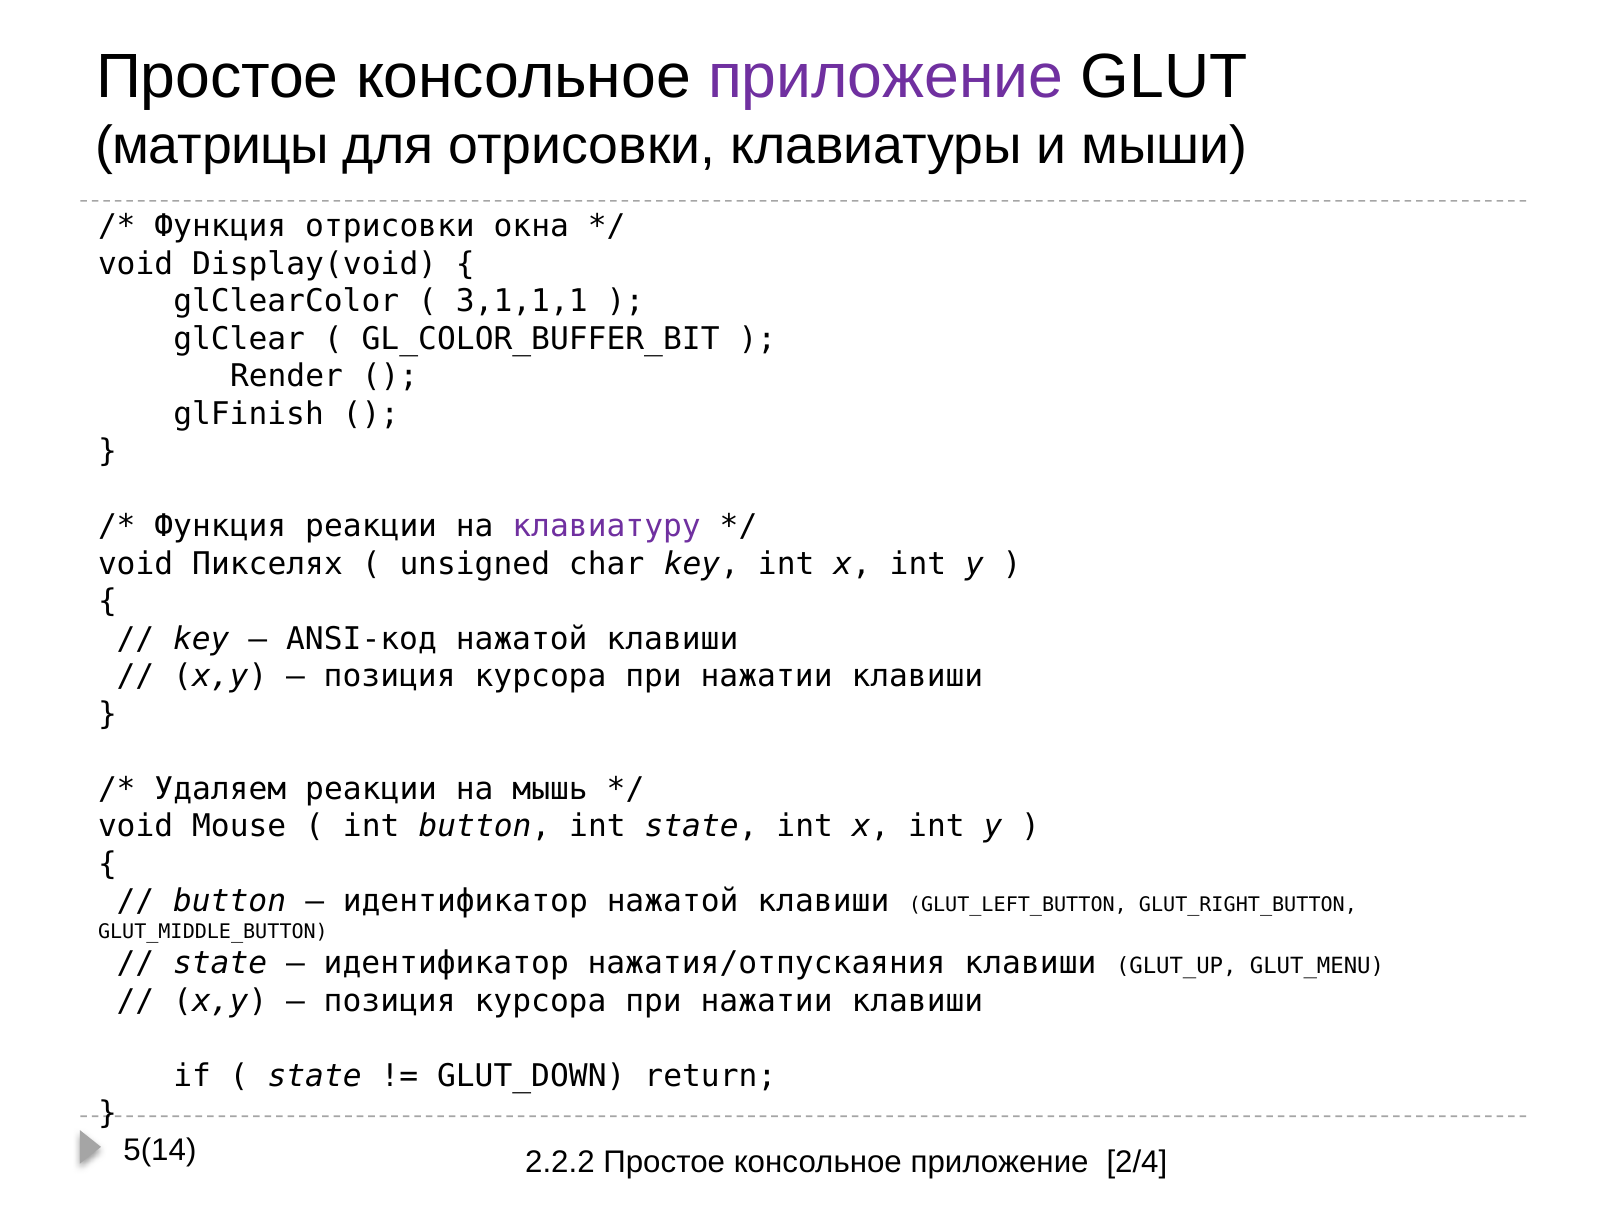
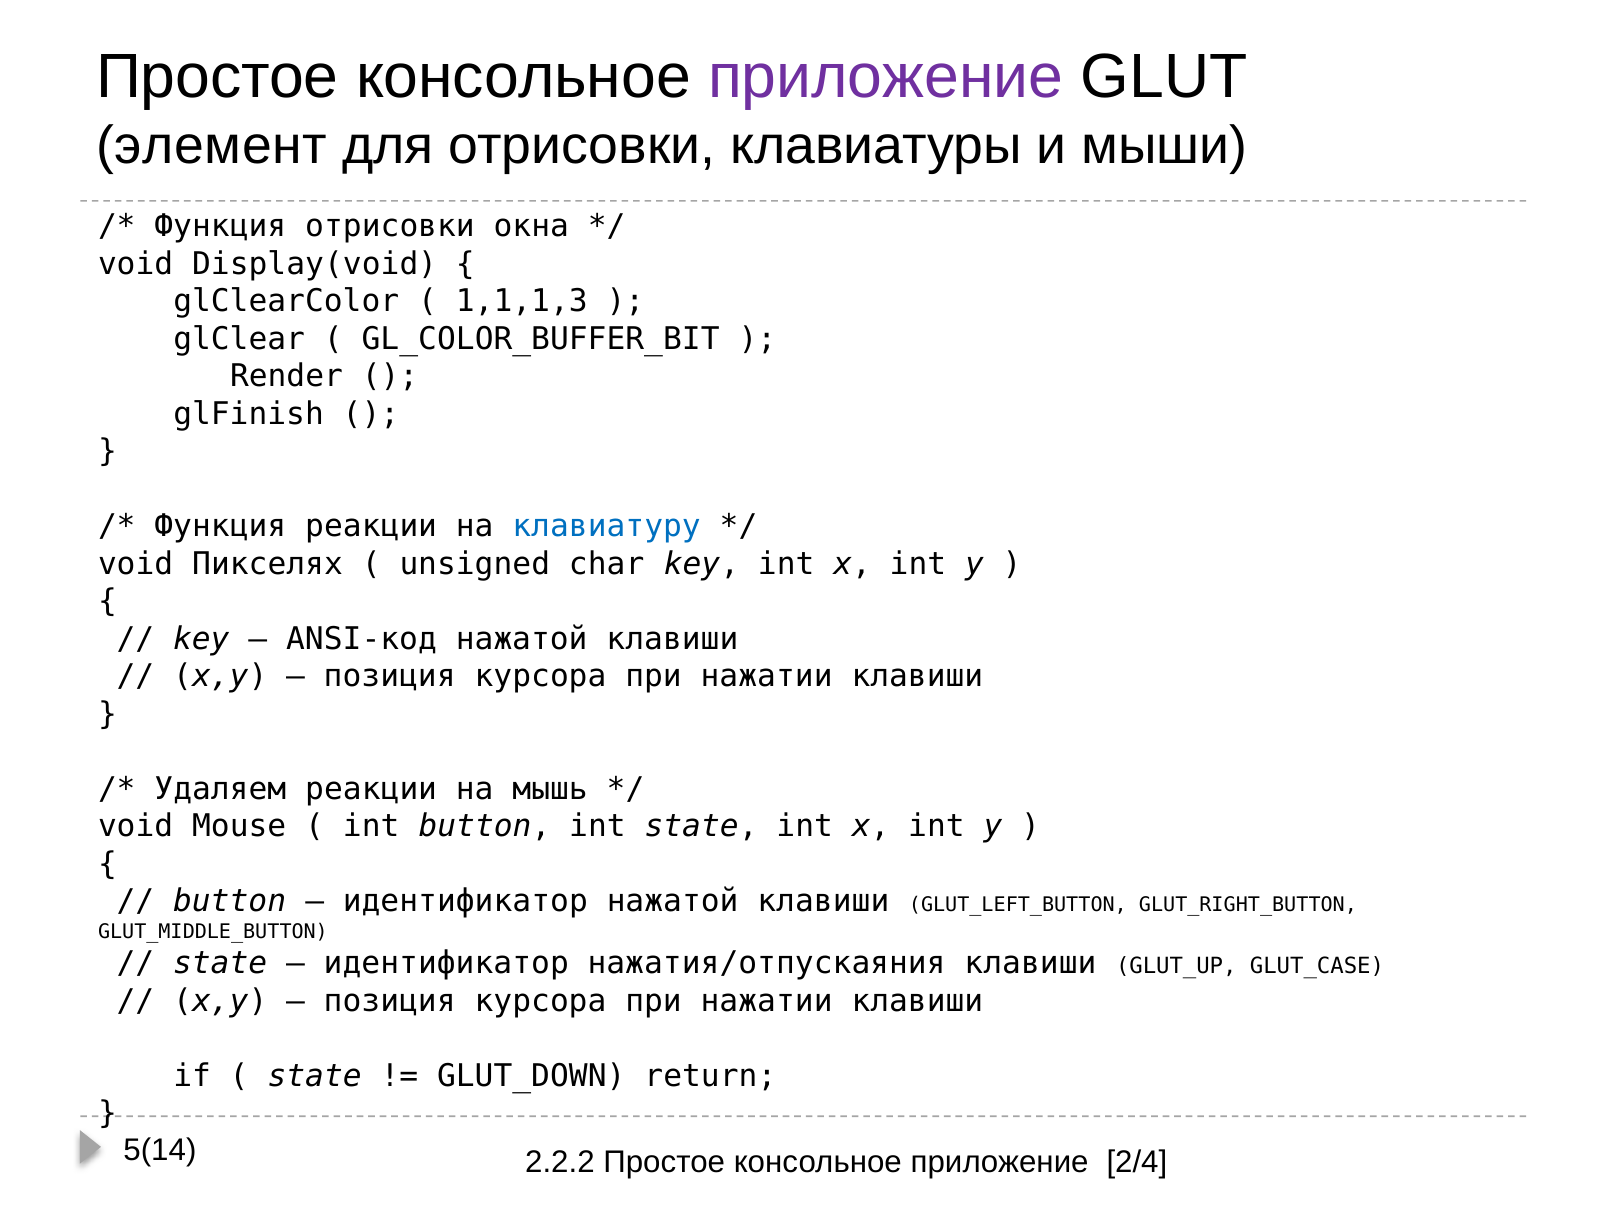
матрицы: матрицы -> элемент
3,1,1,1: 3,1,1,1 -> 1,1,1,3
клавиатуру colour: purple -> blue
GLUT_MENU: GLUT_MENU -> GLUT_CASE
